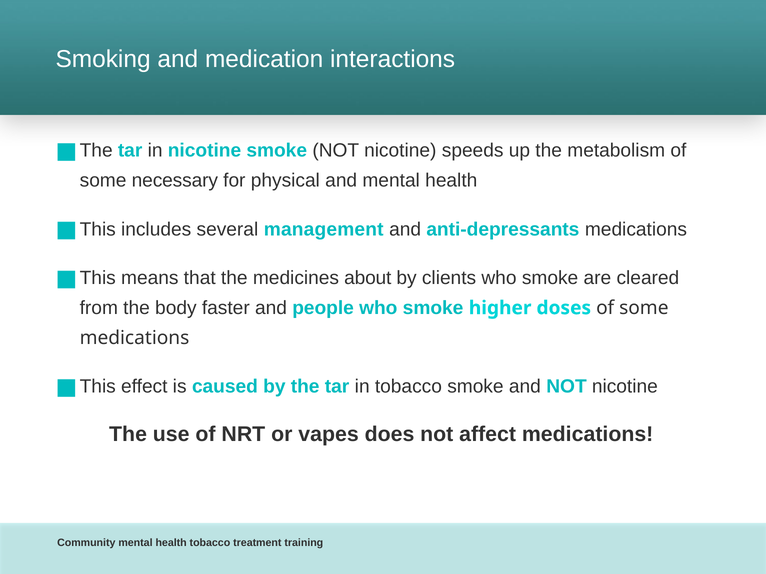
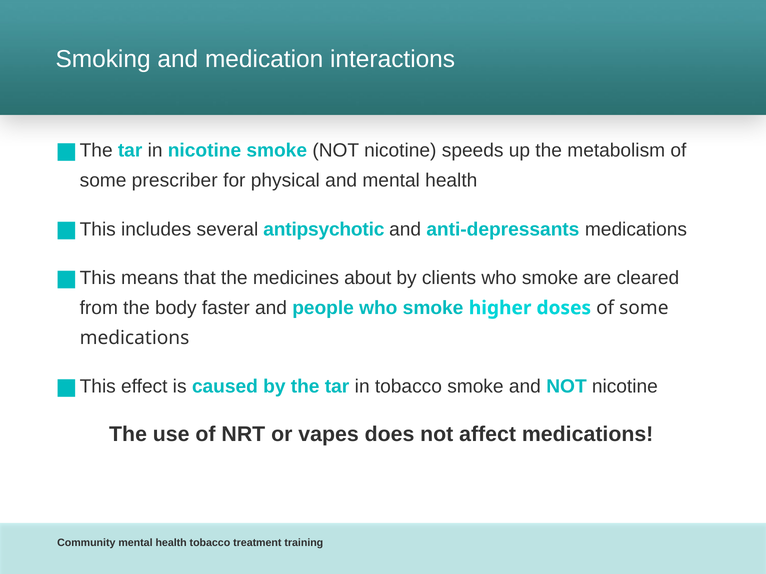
necessary: necessary -> prescriber
management: management -> antipsychotic
